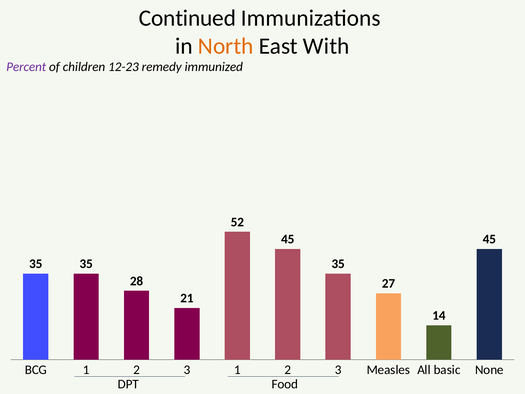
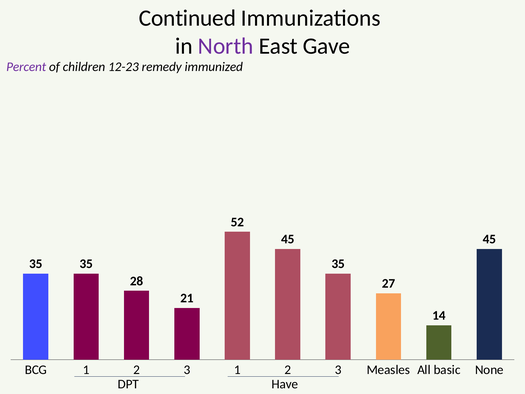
North colour: orange -> purple
With: With -> Gave
Food: Food -> Have
